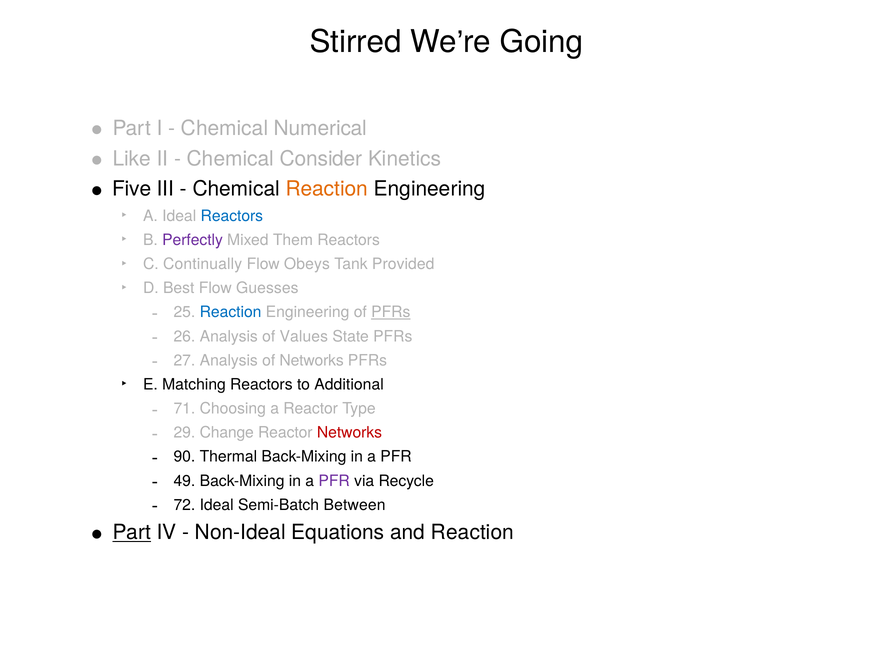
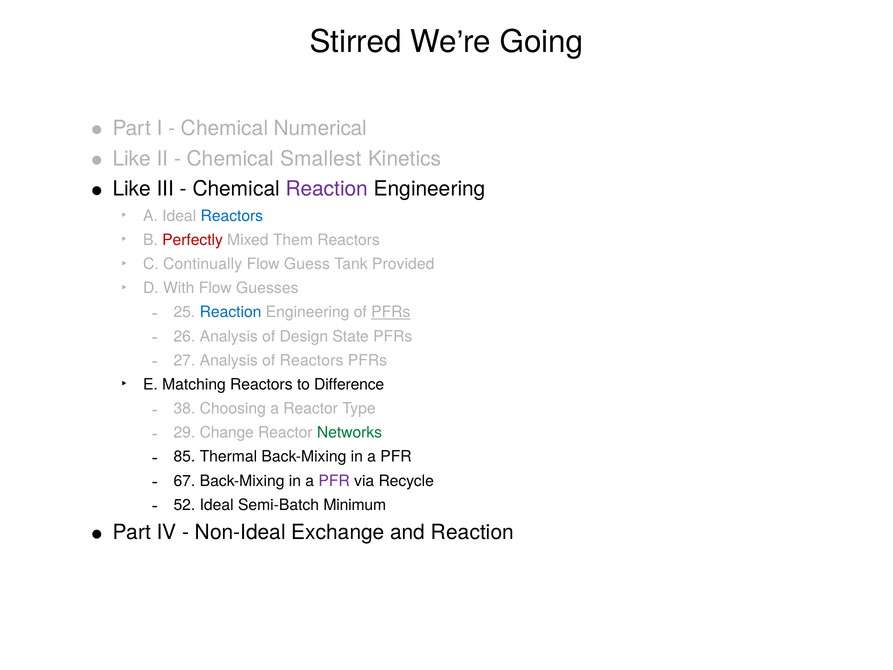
Consider: Consider -> Smallest
Five at (132, 189): Five -> Like
Reaction at (327, 189) colour: orange -> purple
Perfectly colour: purple -> red
Obeys: Obeys -> Guess
Best: Best -> With
Values: Values -> Design
of Networks: Networks -> Reactors
Additional: Additional -> Difference
71: 71 -> 38
Networks at (349, 433) colour: red -> green
90: 90 -> 85
49: 49 -> 67
72: 72 -> 52
Between: Between -> Minimum
Part at (132, 532) underline: present -> none
Equations: Equations -> Exchange
